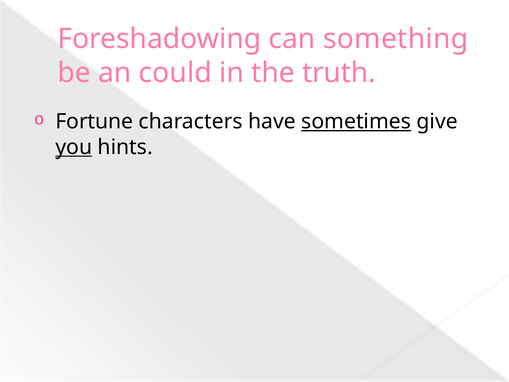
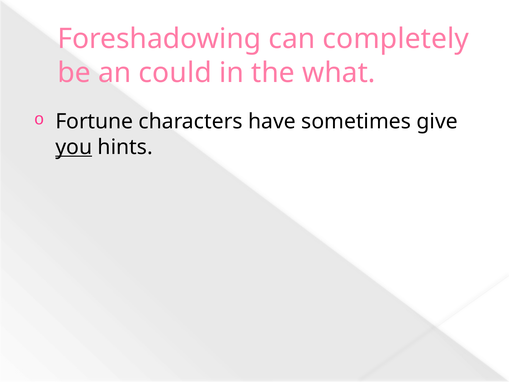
something: something -> completely
truth: truth -> what
sometimes underline: present -> none
